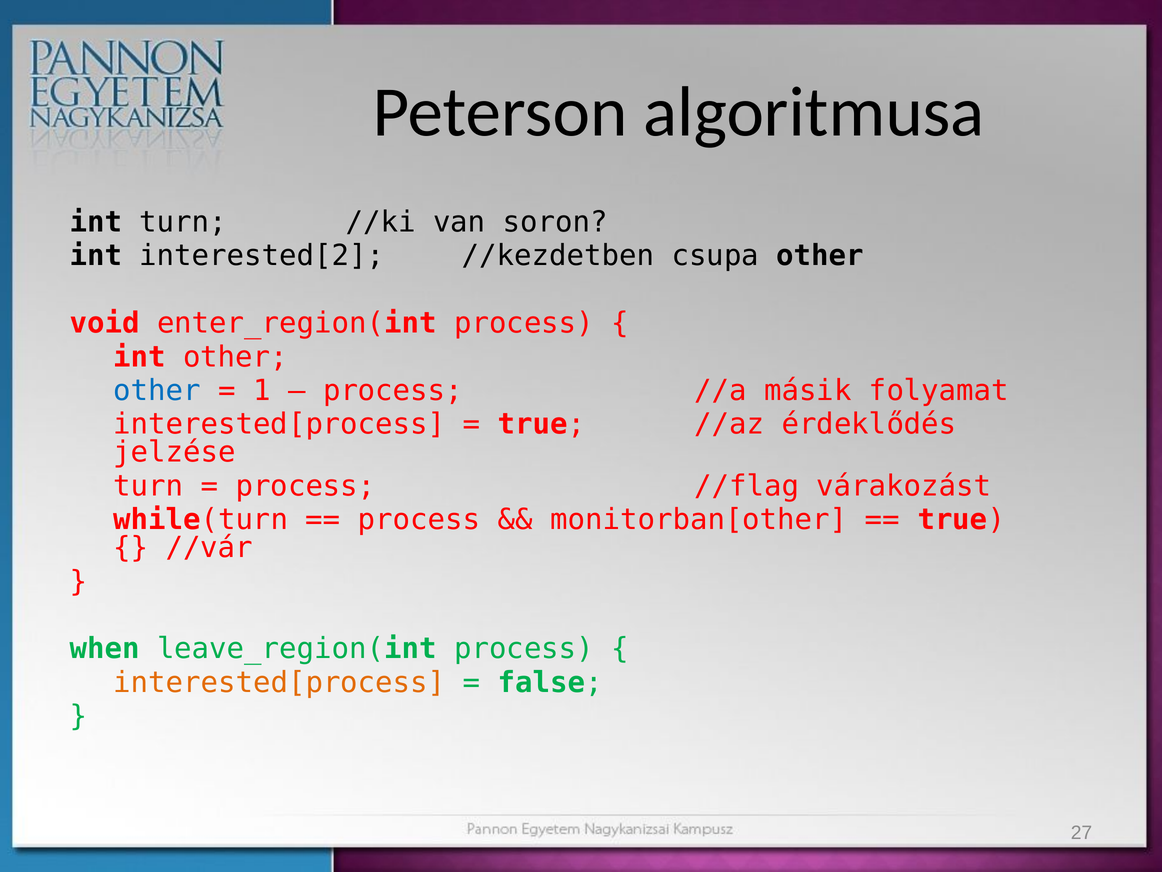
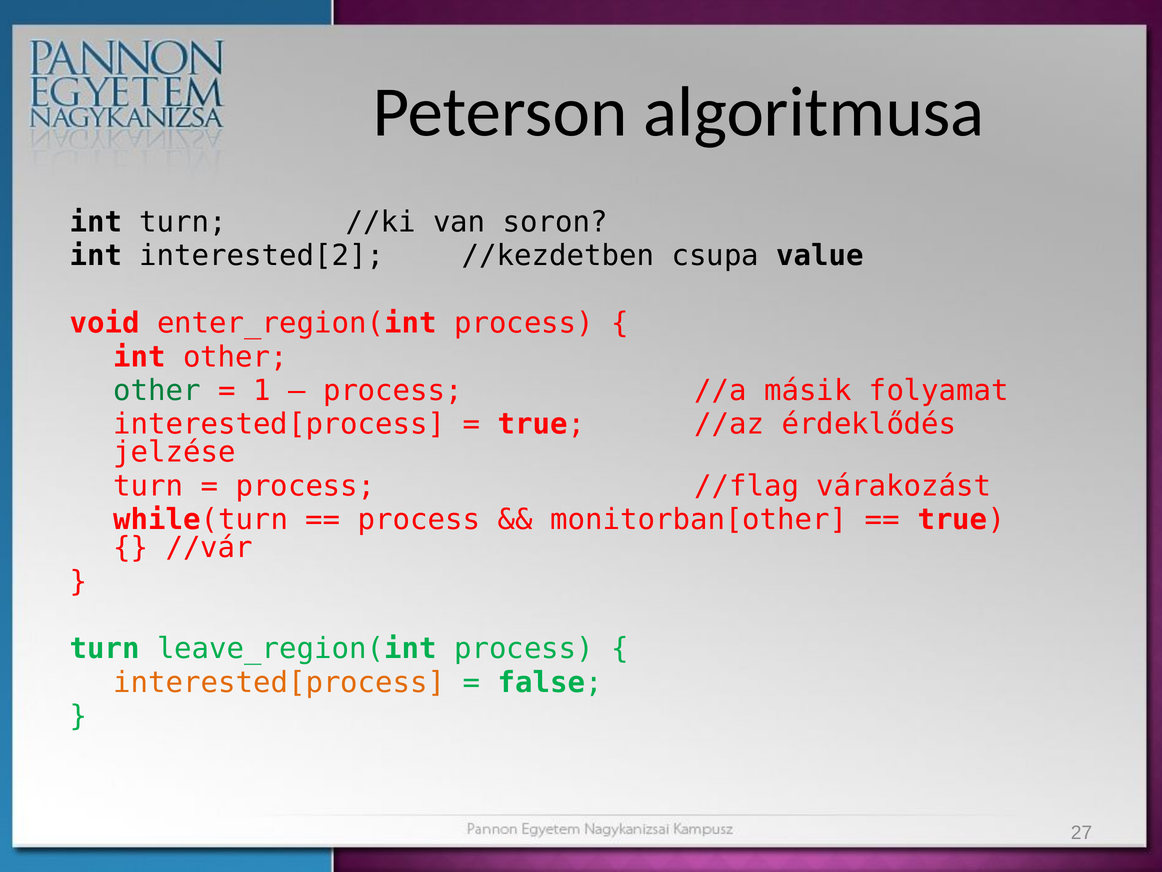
csupa other: other -> value
other at (157, 390) colour: blue -> green
when at (105, 648): when -> turn
